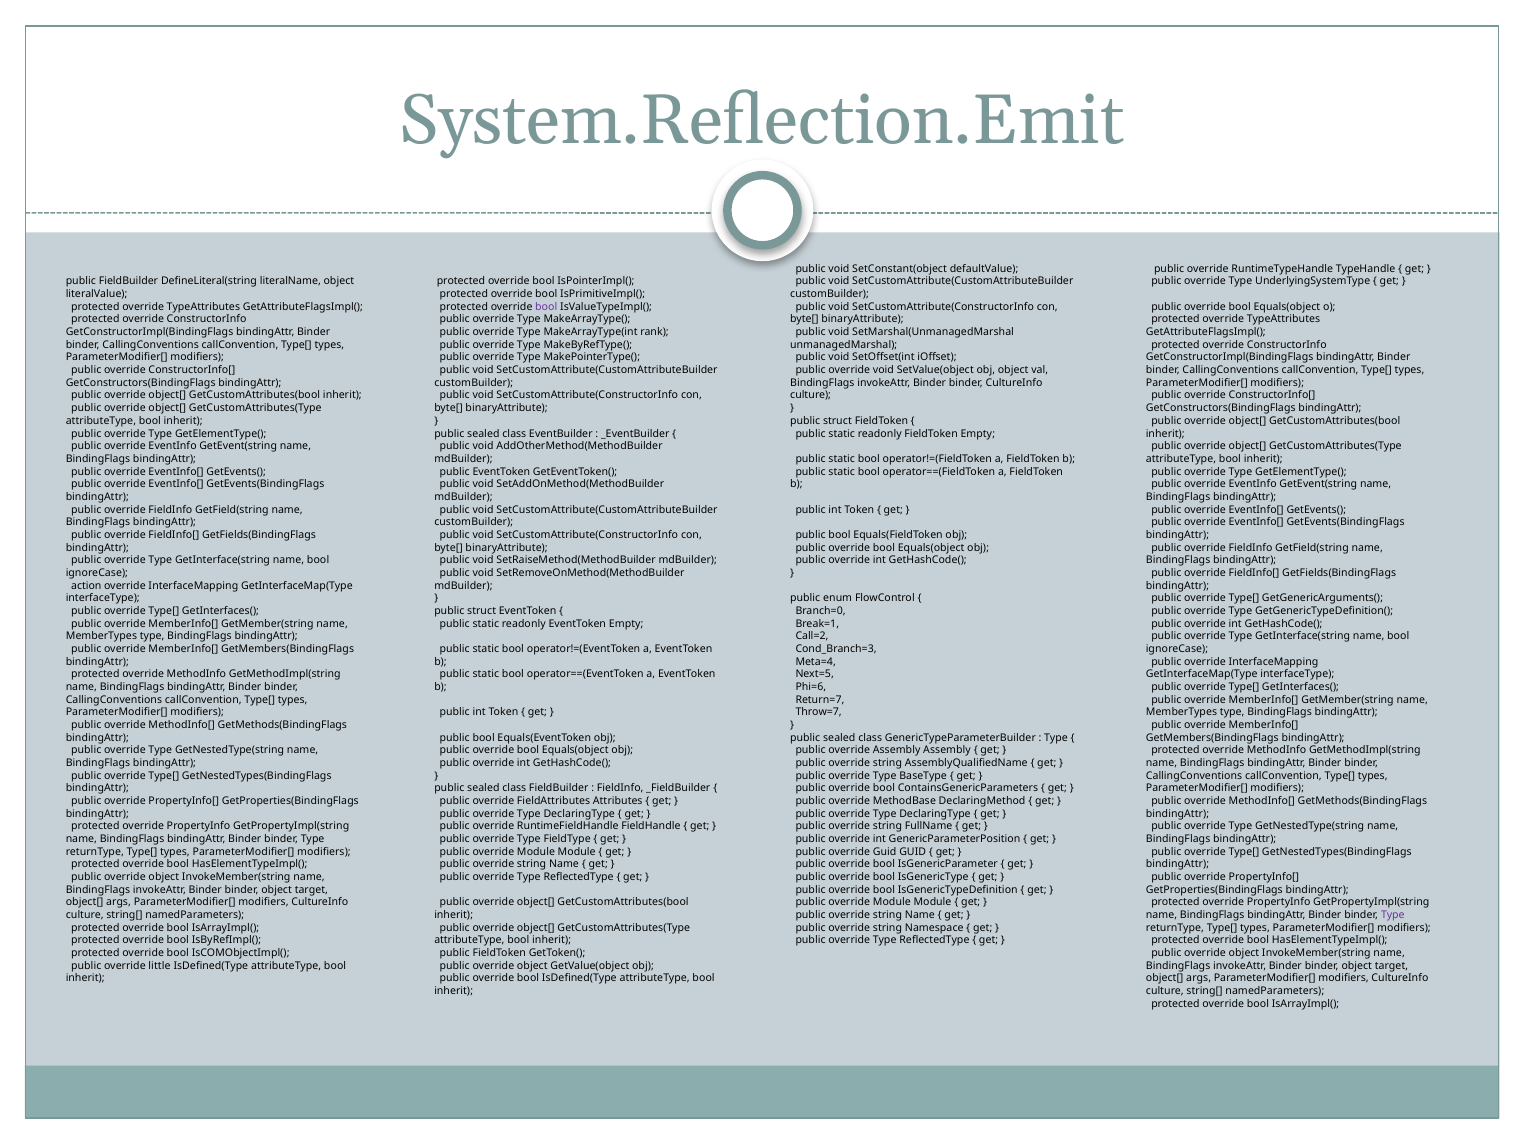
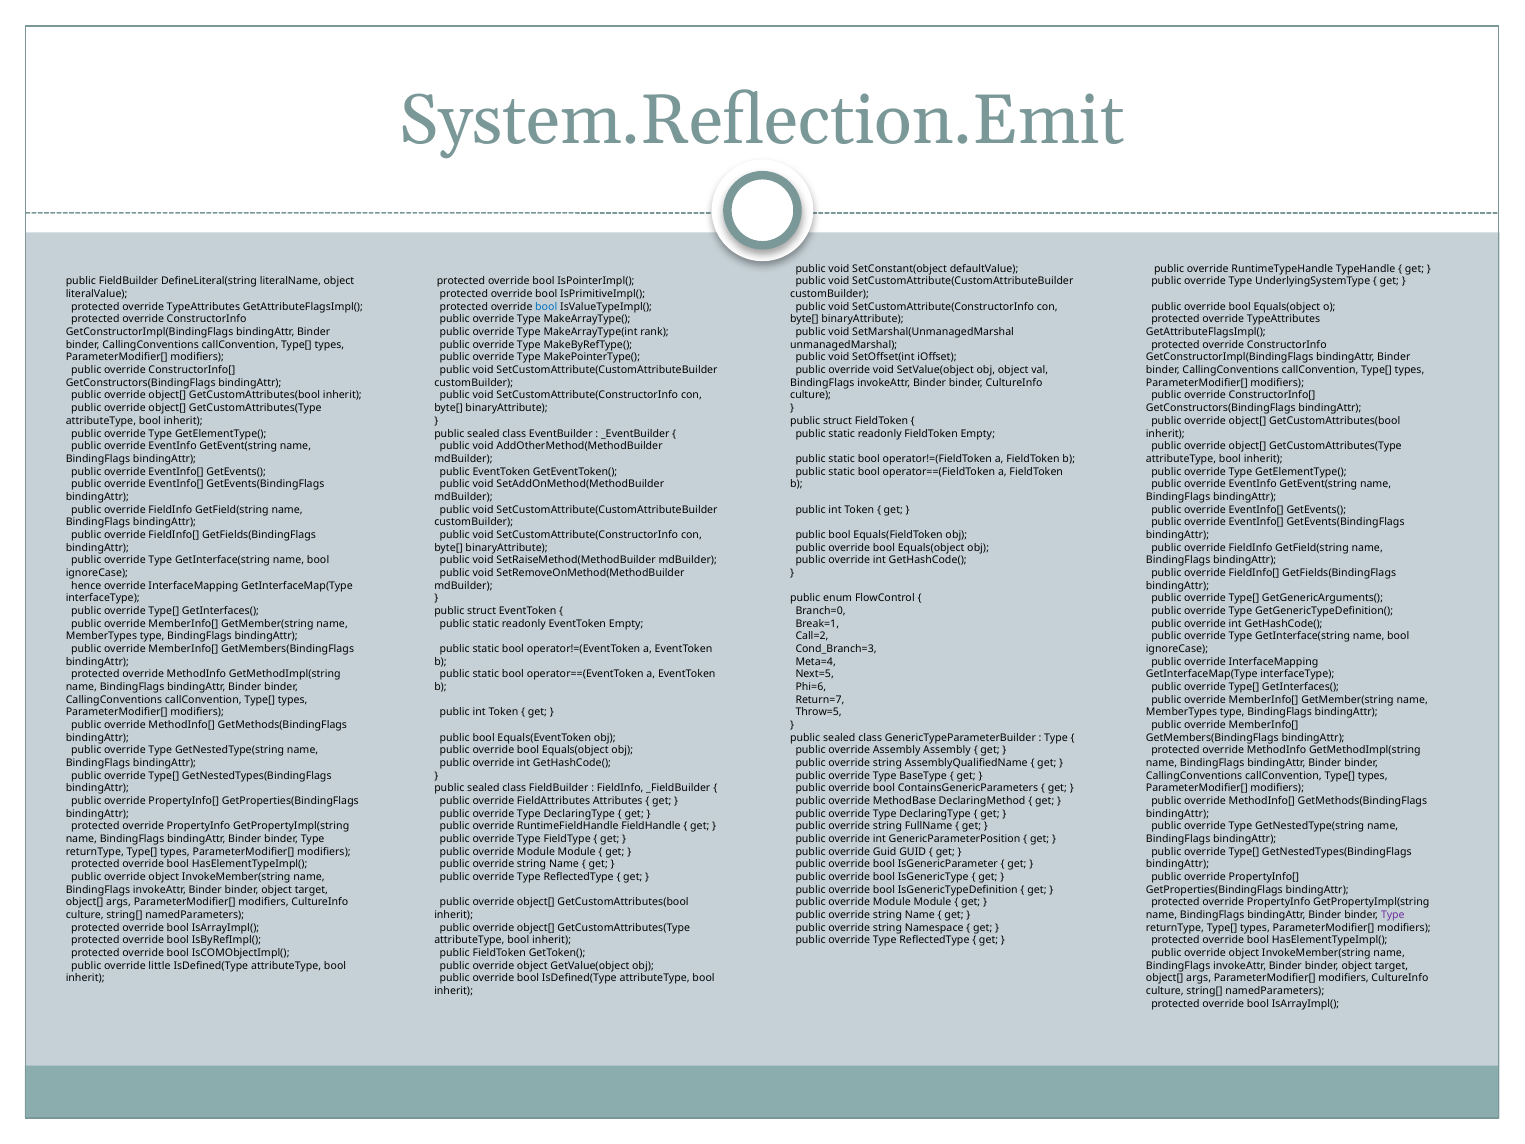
bool at (546, 307) colour: purple -> blue
action: action -> hence
Throw=7: Throw=7 -> Throw=5
